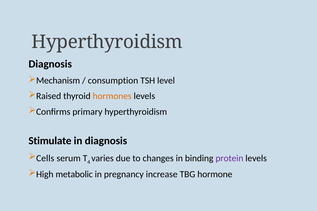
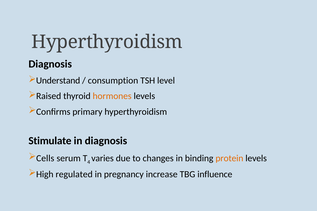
Mechanism: Mechanism -> Understand
protein colour: purple -> orange
metabolic: metabolic -> regulated
hormone: hormone -> influence
